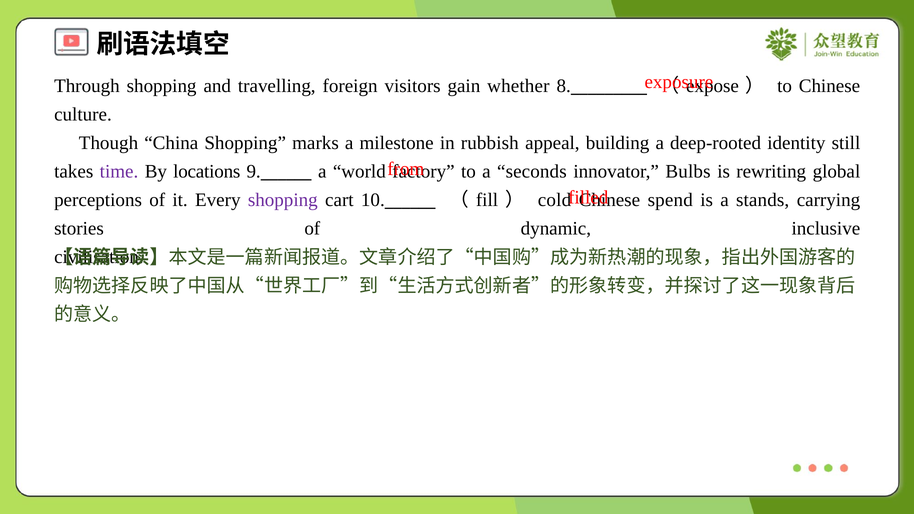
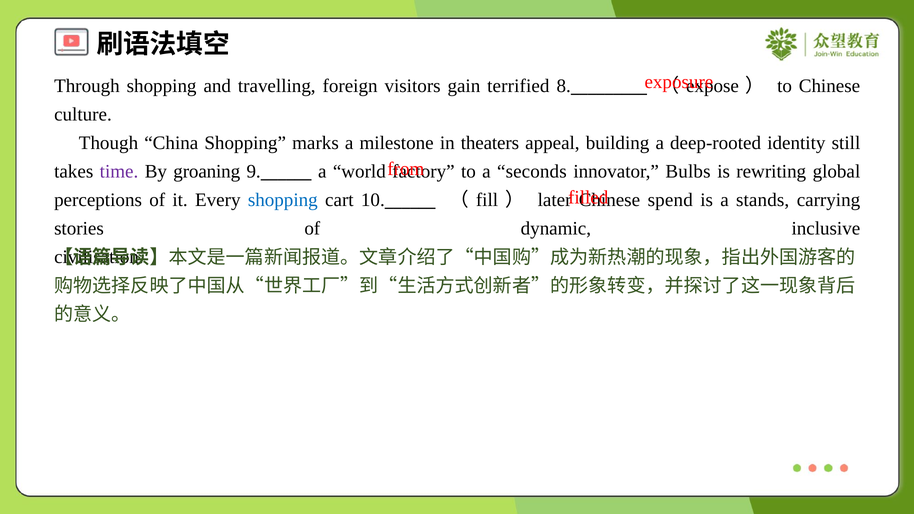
whether: whether -> terrified
rubbish: rubbish -> theaters
locations: locations -> groaning
shopping at (283, 200) colour: purple -> blue
cold: cold -> later
